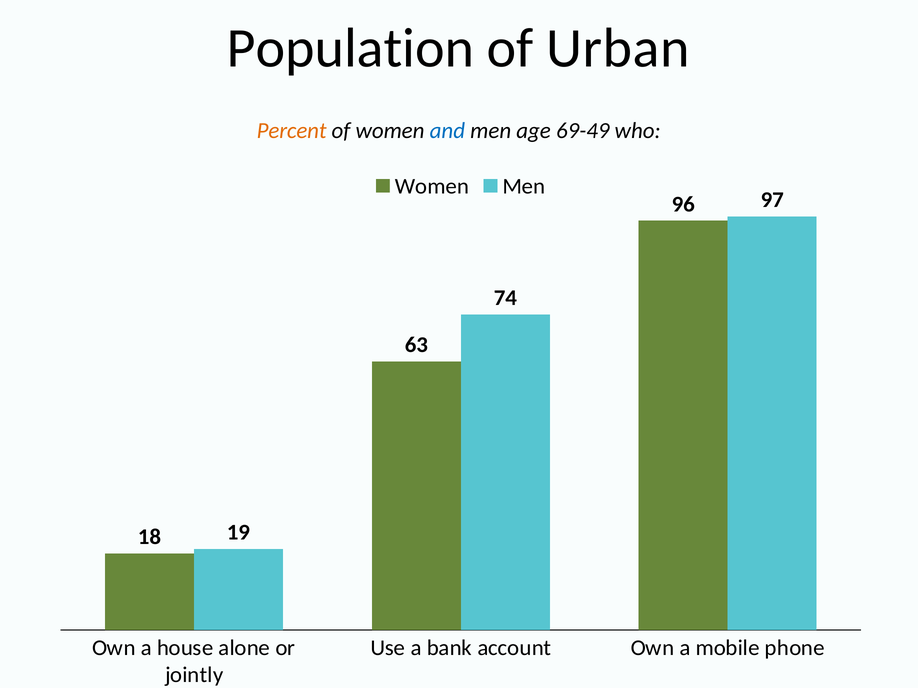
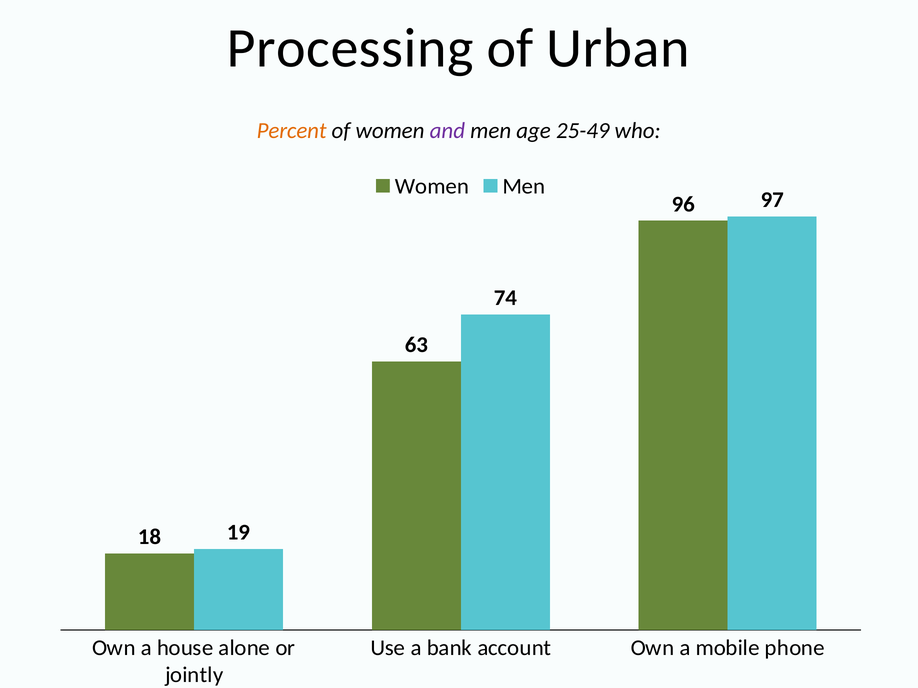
Population: Population -> Processing
and colour: blue -> purple
69-49: 69-49 -> 25-49
